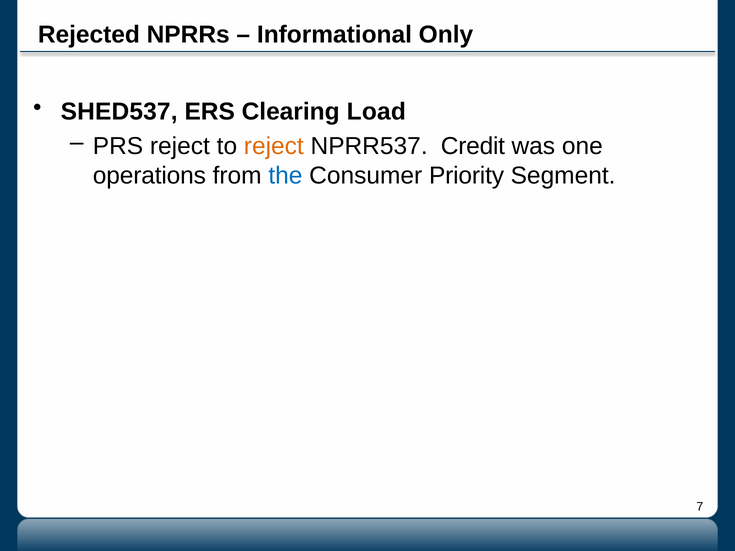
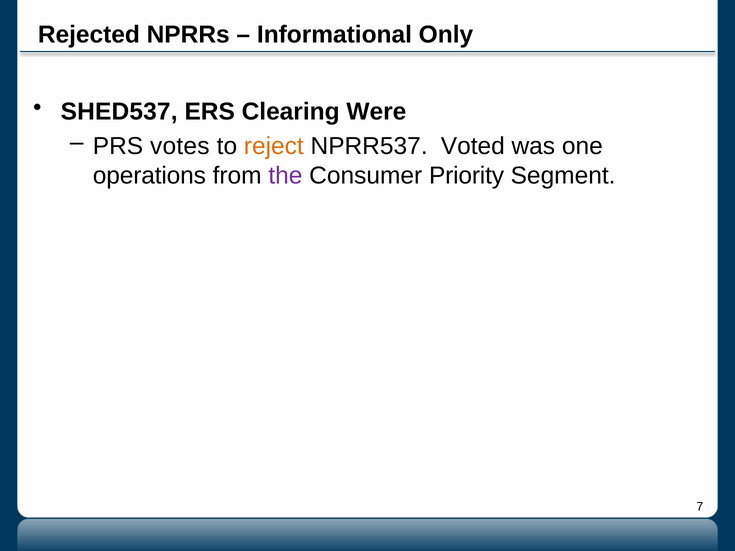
Load: Load -> Were
PRS reject: reject -> votes
Credit: Credit -> Voted
the colour: blue -> purple
